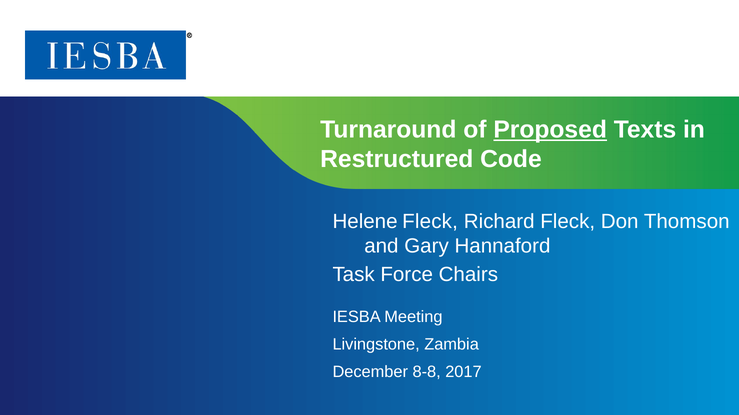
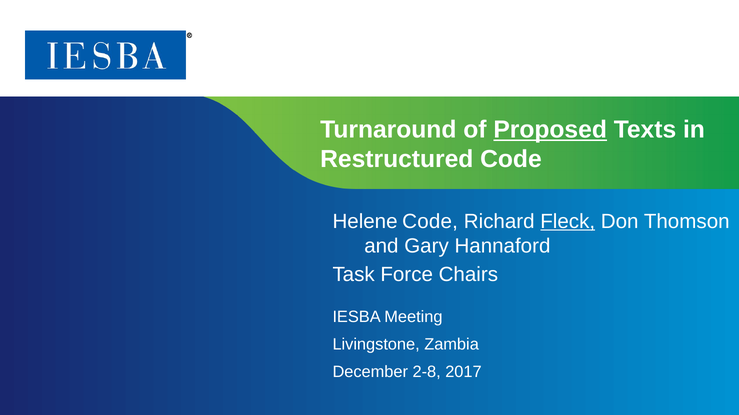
Helene Fleck: Fleck -> Code
Fleck at (568, 222) underline: none -> present
8-8: 8-8 -> 2-8
